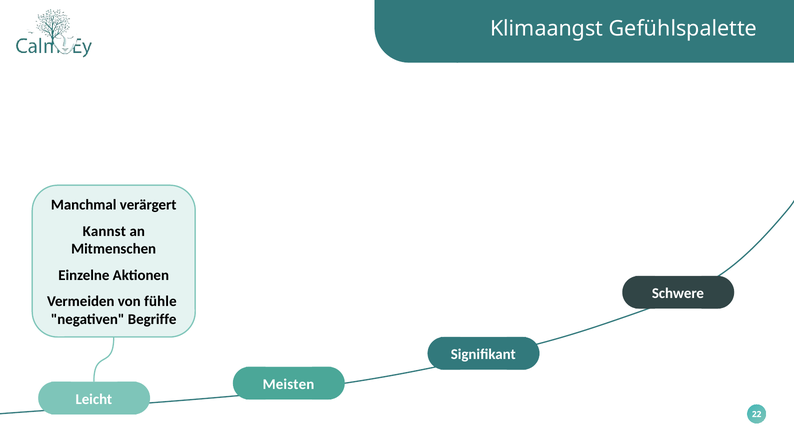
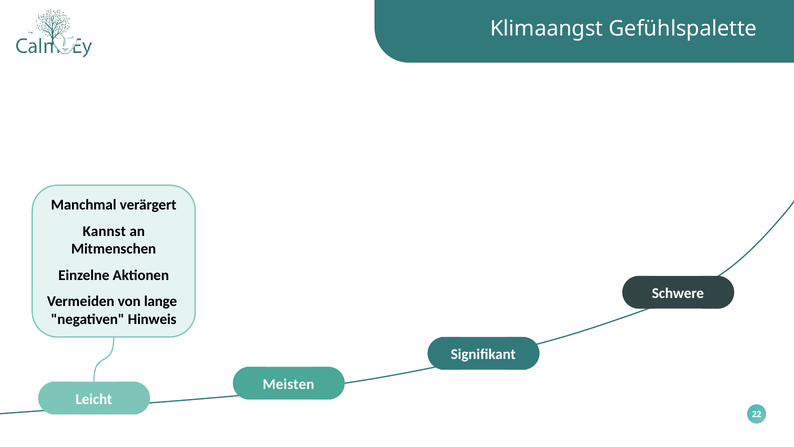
fühle: fühle -> lange
Begriffe: Begriffe -> Hinweis
